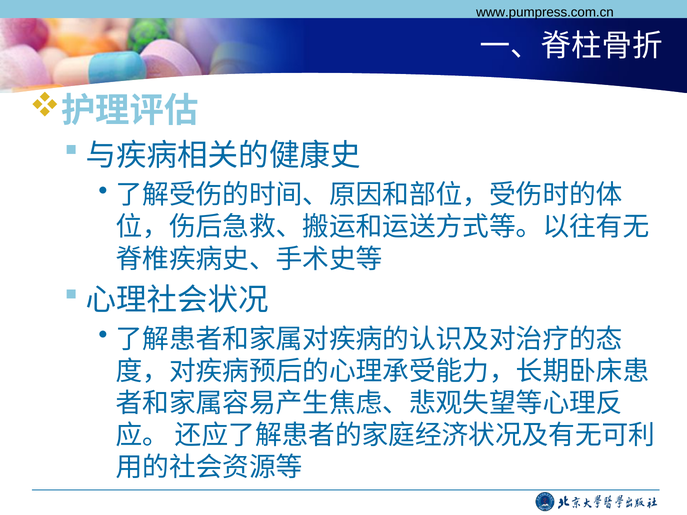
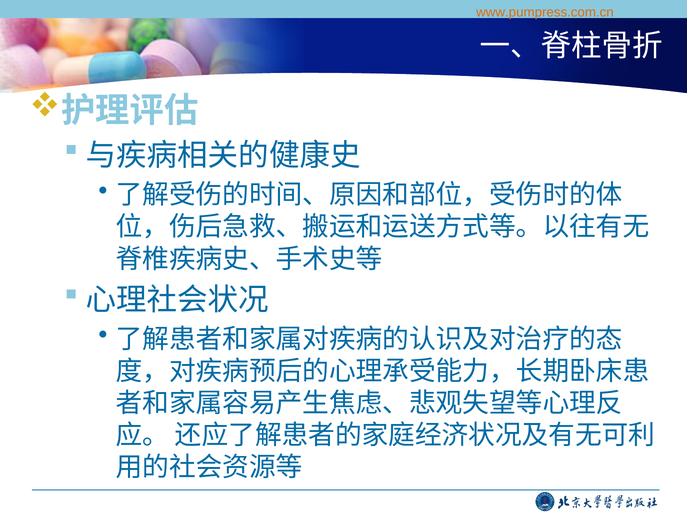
www.pumpress.com.cn colour: black -> orange
